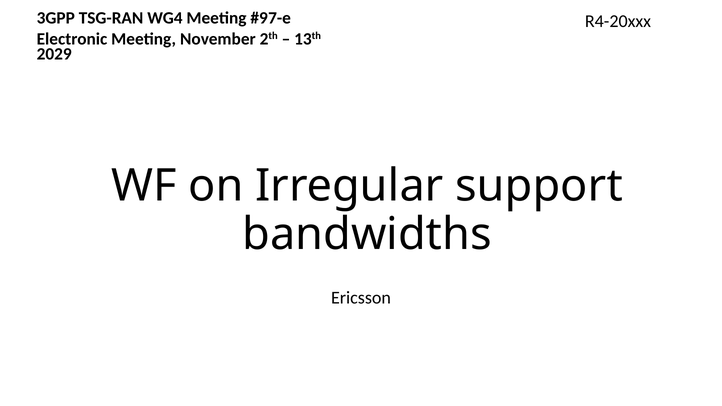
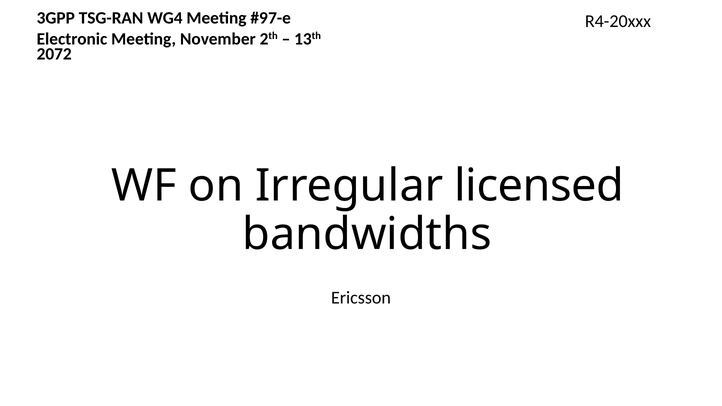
2029: 2029 -> 2072
support: support -> licensed
